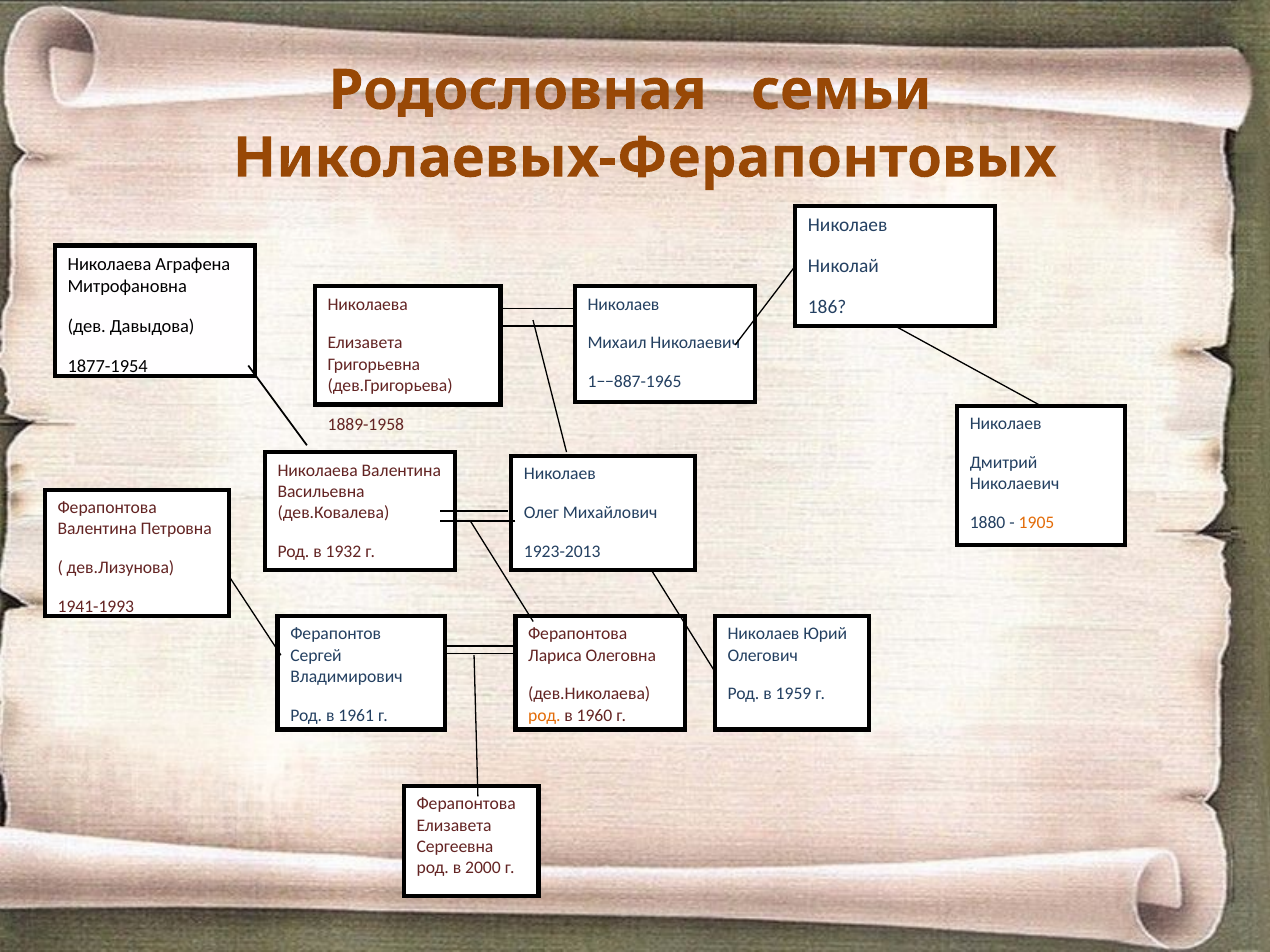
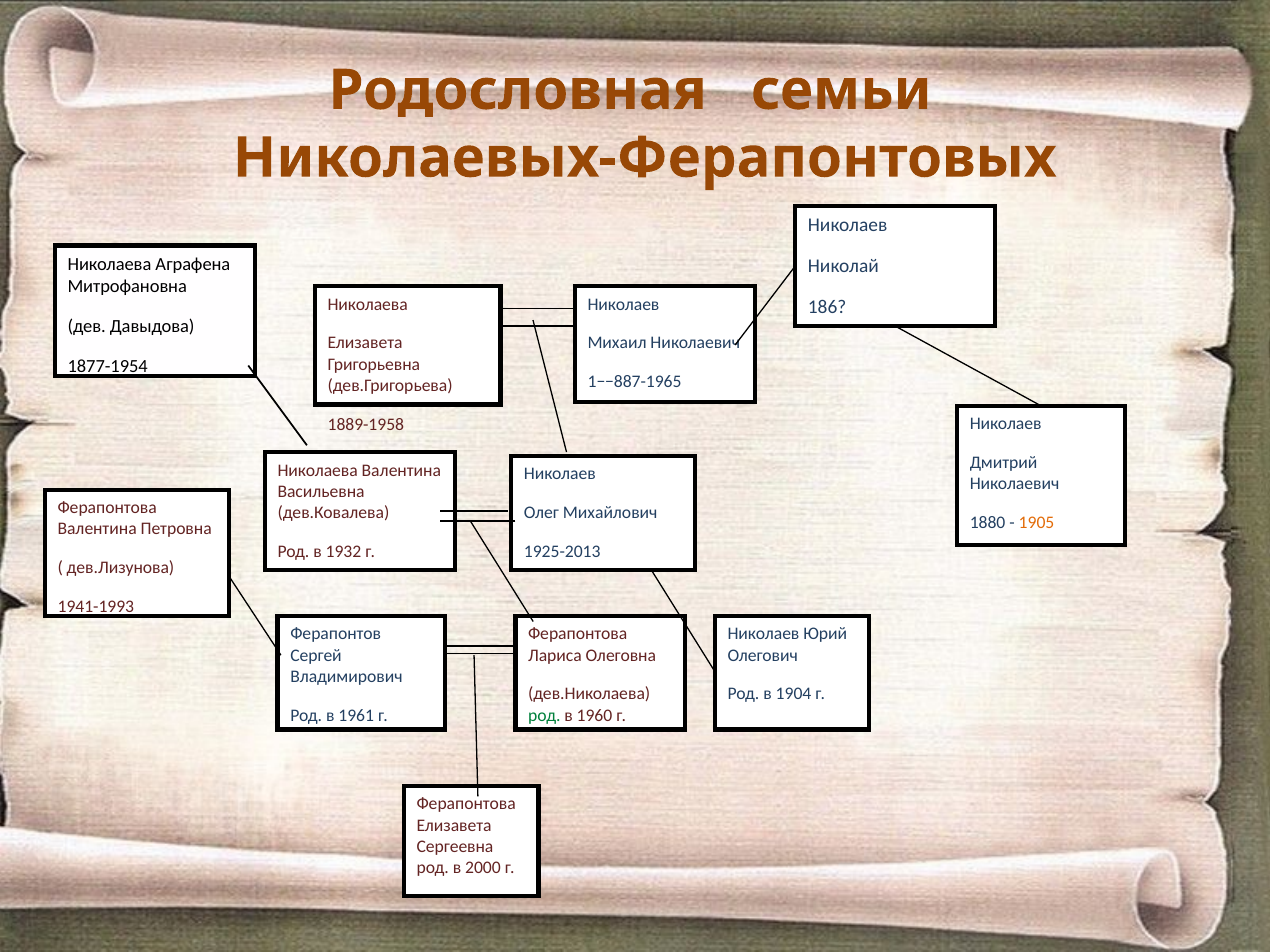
1923-2013: 1923-2013 -> 1925-2013
1959: 1959 -> 1904
род at (544, 716) colour: orange -> green
